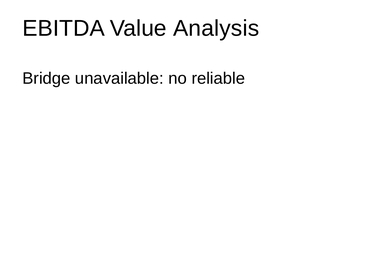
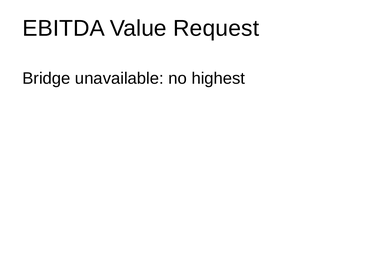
Analysis: Analysis -> Request
reliable: reliable -> highest
